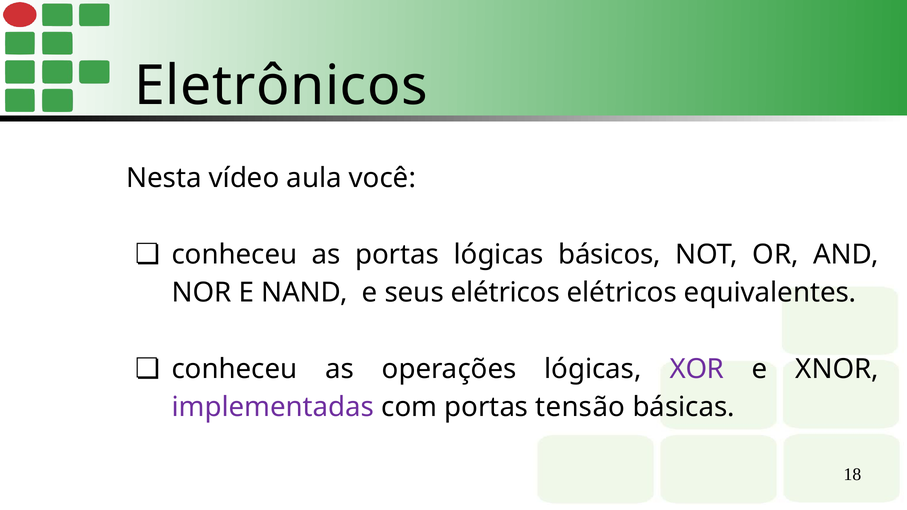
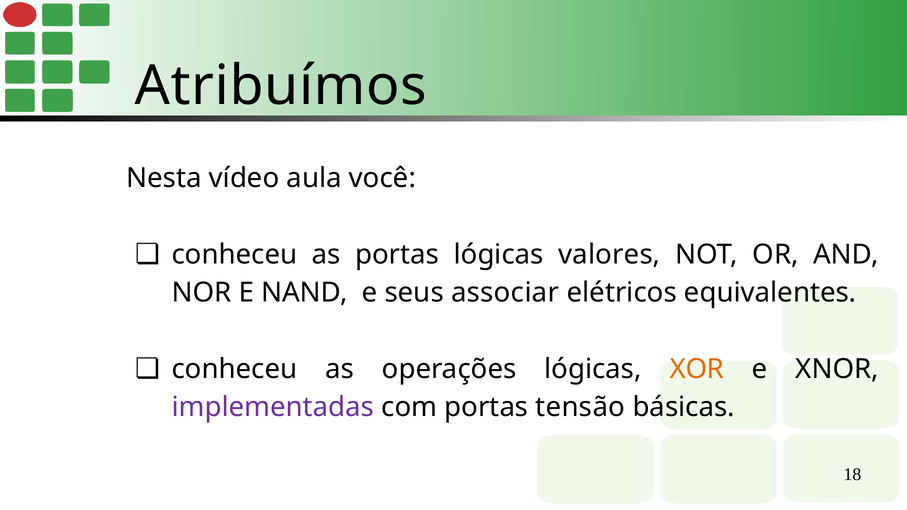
Eletrônicos: Eletrônicos -> Atribuímos
básicos: básicos -> valores
seus elétricos: elétricos -> associar
XOR colour: purple -> orange
